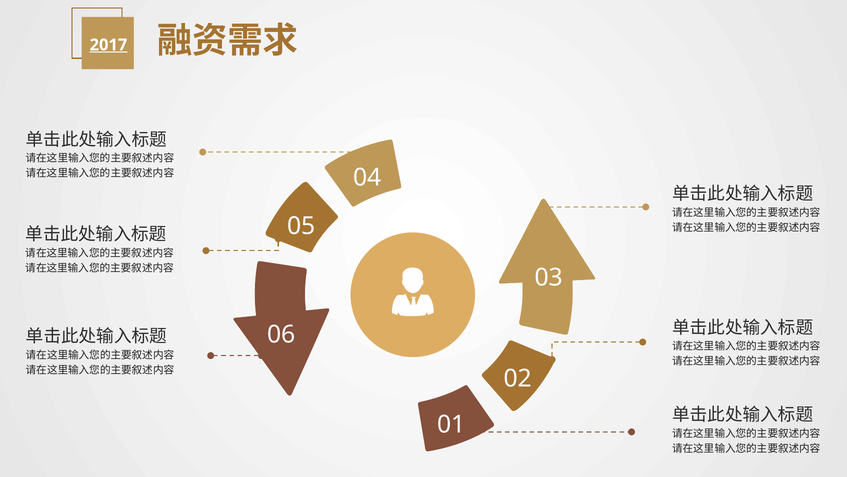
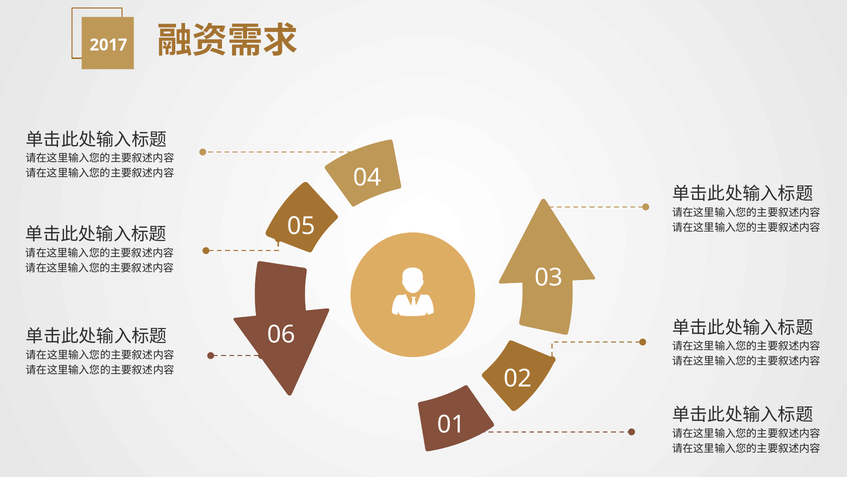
2017 underline: present -> none
